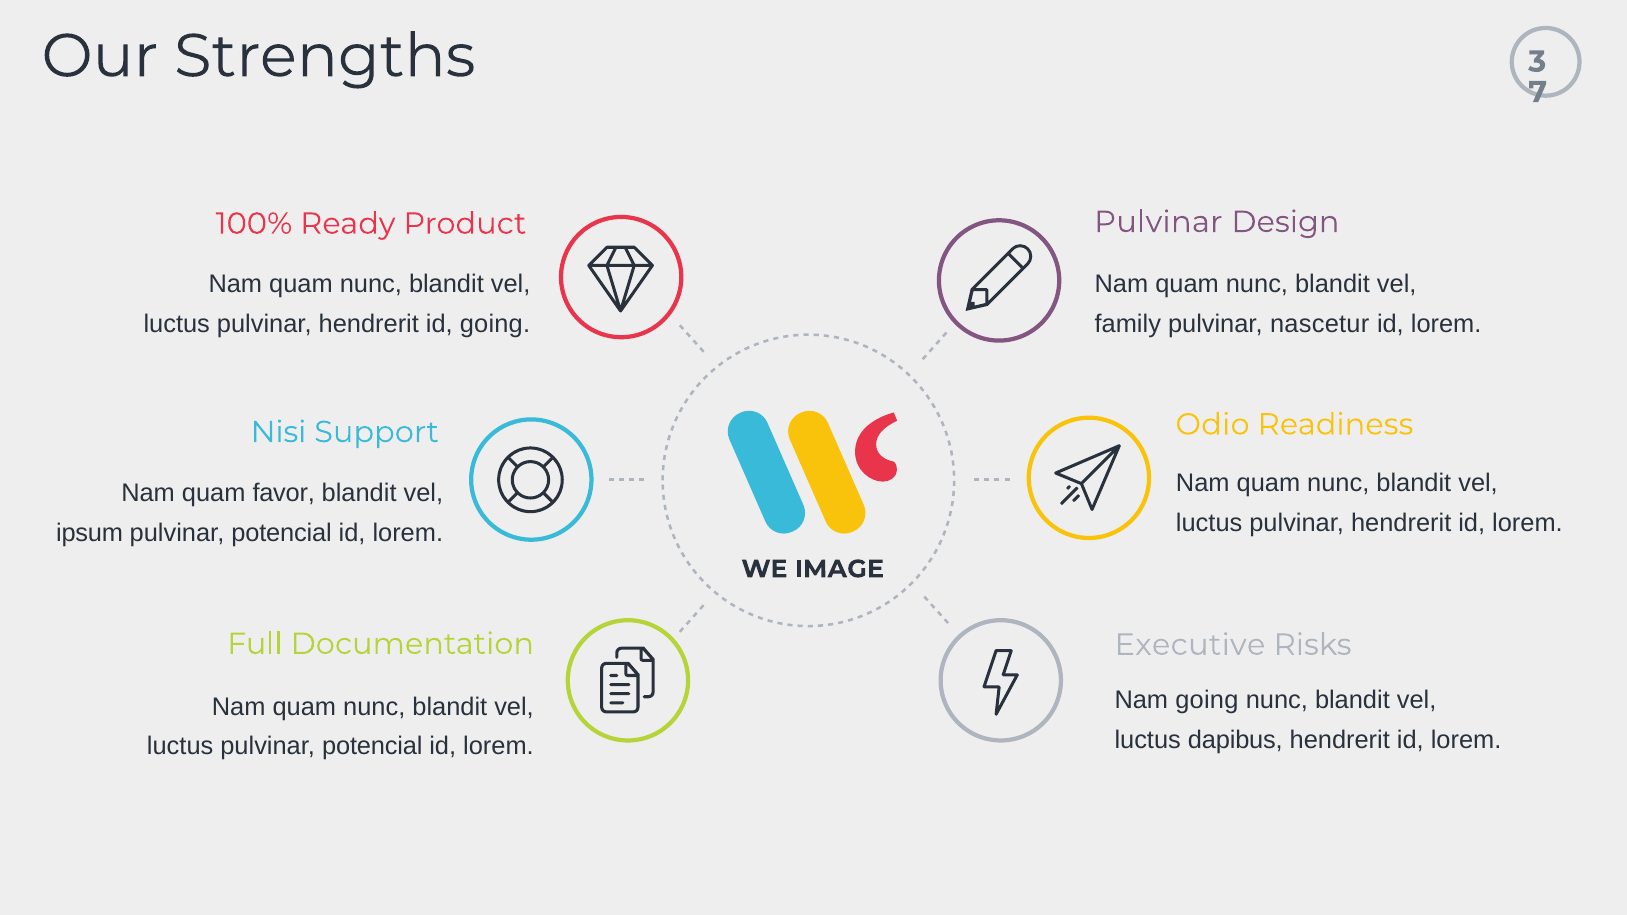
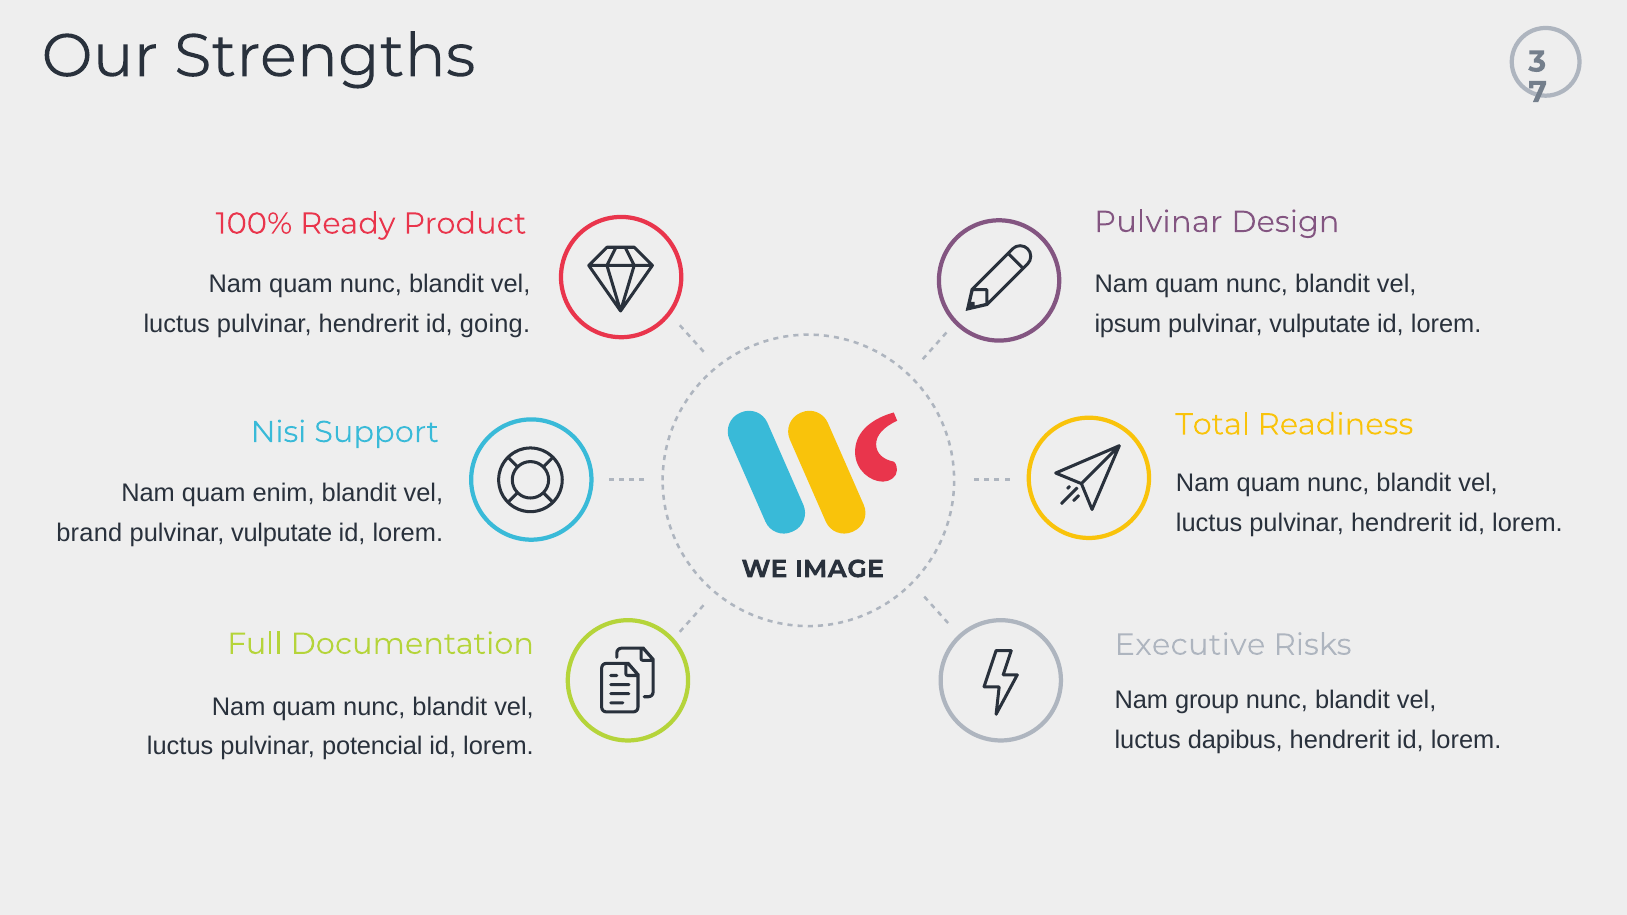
family: family -> ipsum
nascetur at (1320, 324): nascetur -> vulputate
Odio: Odio -> Total
favor: favor -> enim
ipsum: ipsum -> brand
potencial at (282, 533): potencial -> vulputate
Nam going: going -> group
